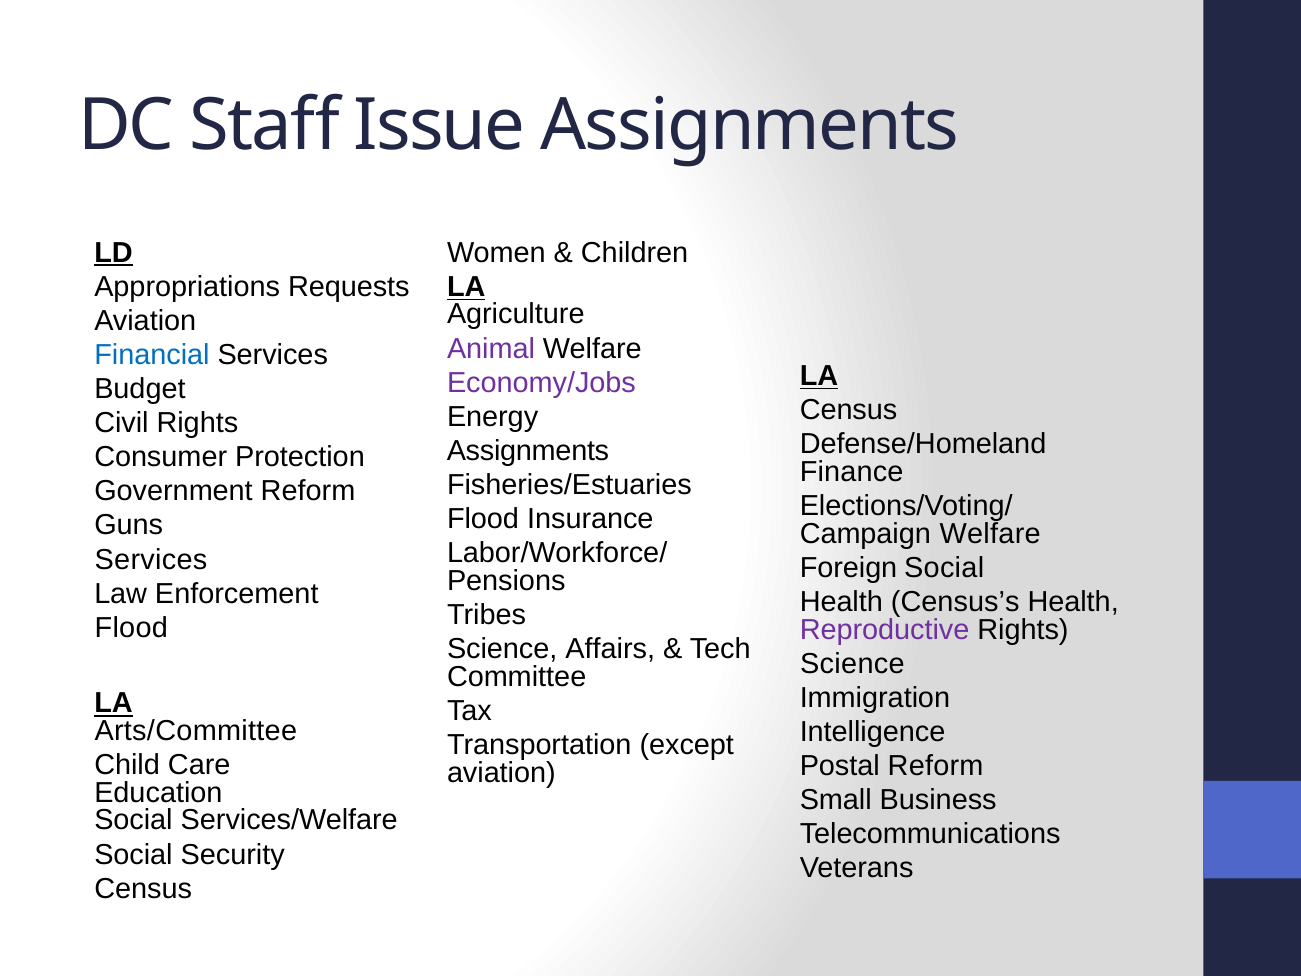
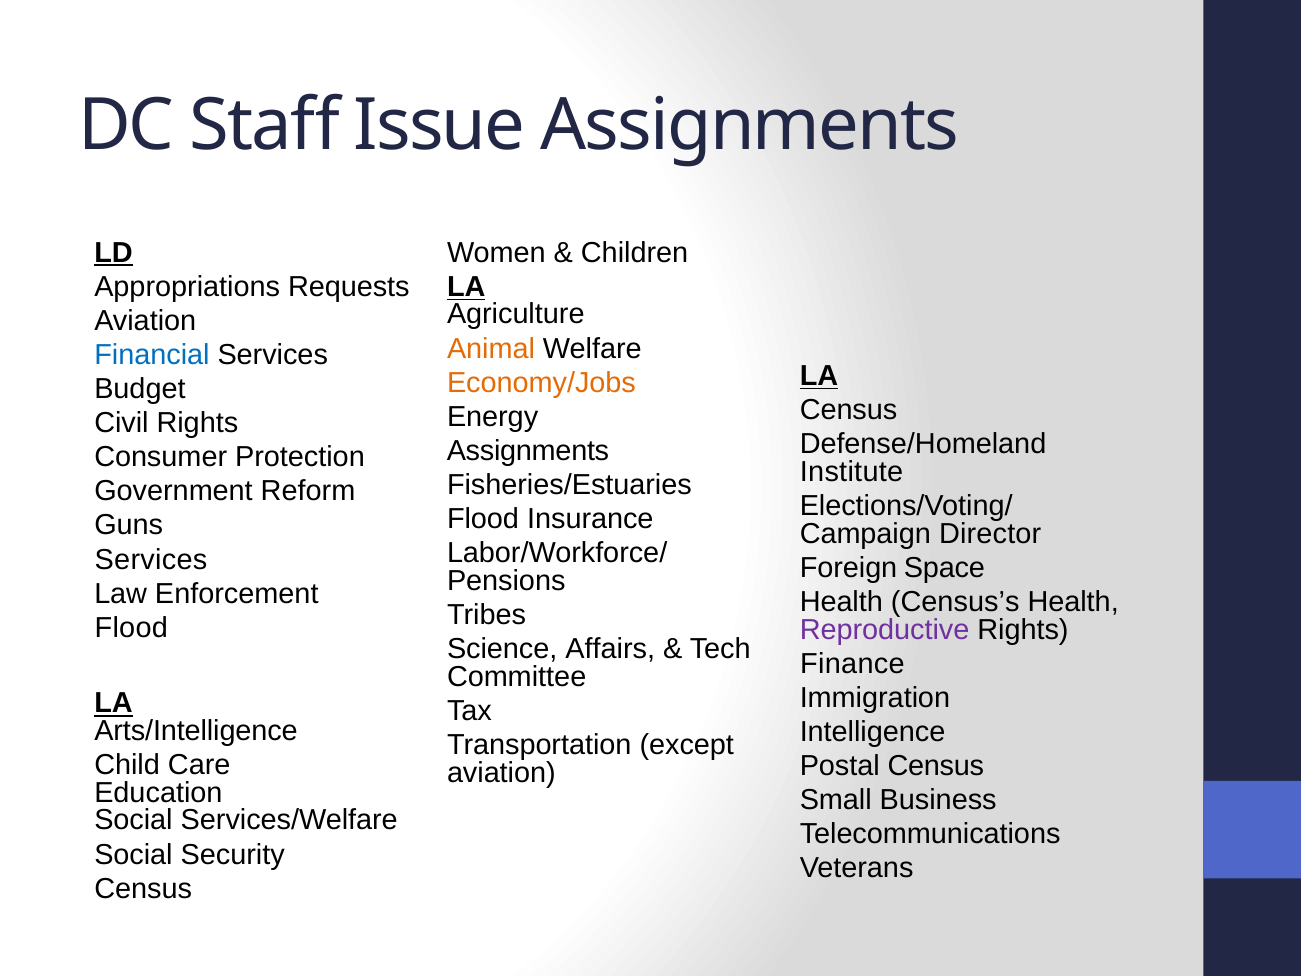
Animal colour: purple -> orange
Economy/Jobs colour: purple -> orange
Finance: Finance -> Institute
Welfare at (990, 533): Welfare -> Director
Foreign Social: Social -> Space
Science at (852, 663): Science -> Finance
Arts/Committee: Arts/Committee -> Arts/Intelligence
Postal Reform: Reform -> Census
